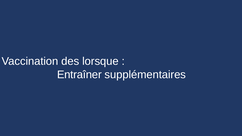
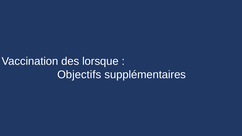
Entraîner: Entraîner -> Objectifs
